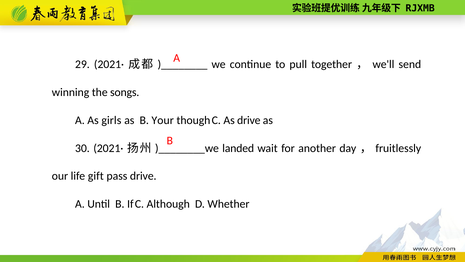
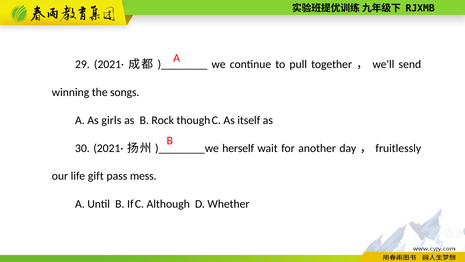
Your: Your -> Rock
As drive: drive -> itself
landed: landed -> herself
pass drive: drive -> mess
